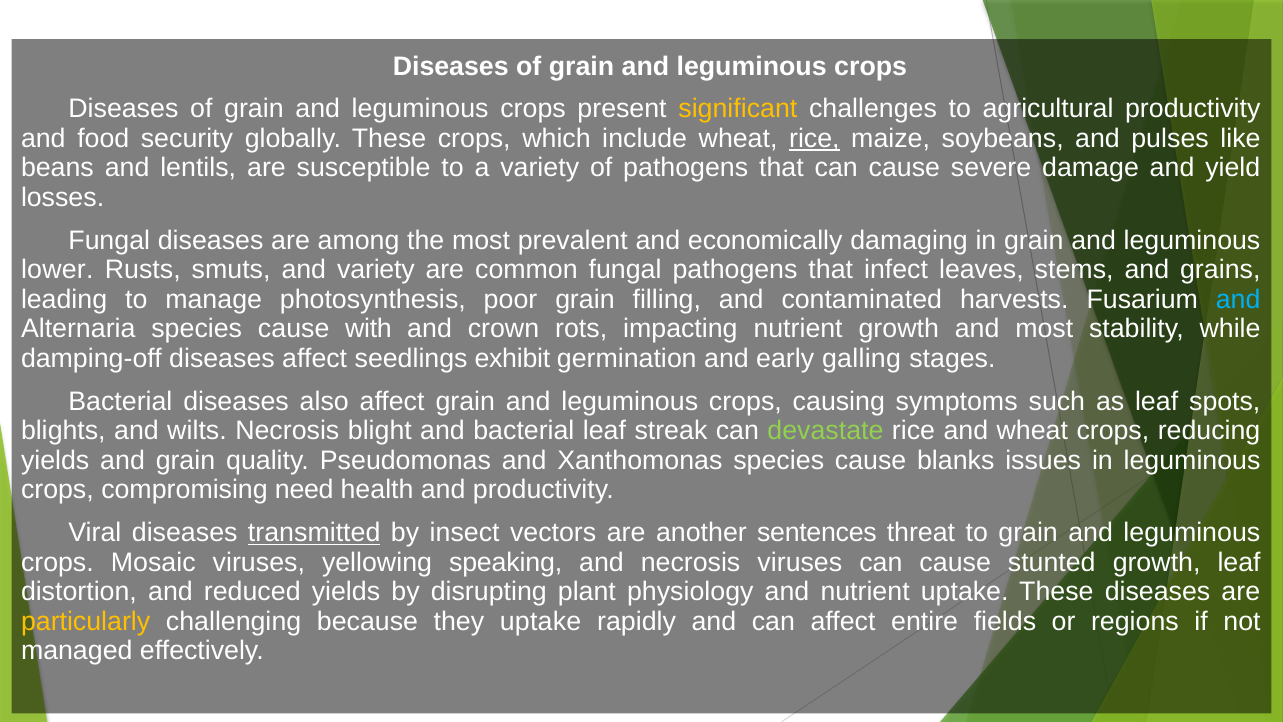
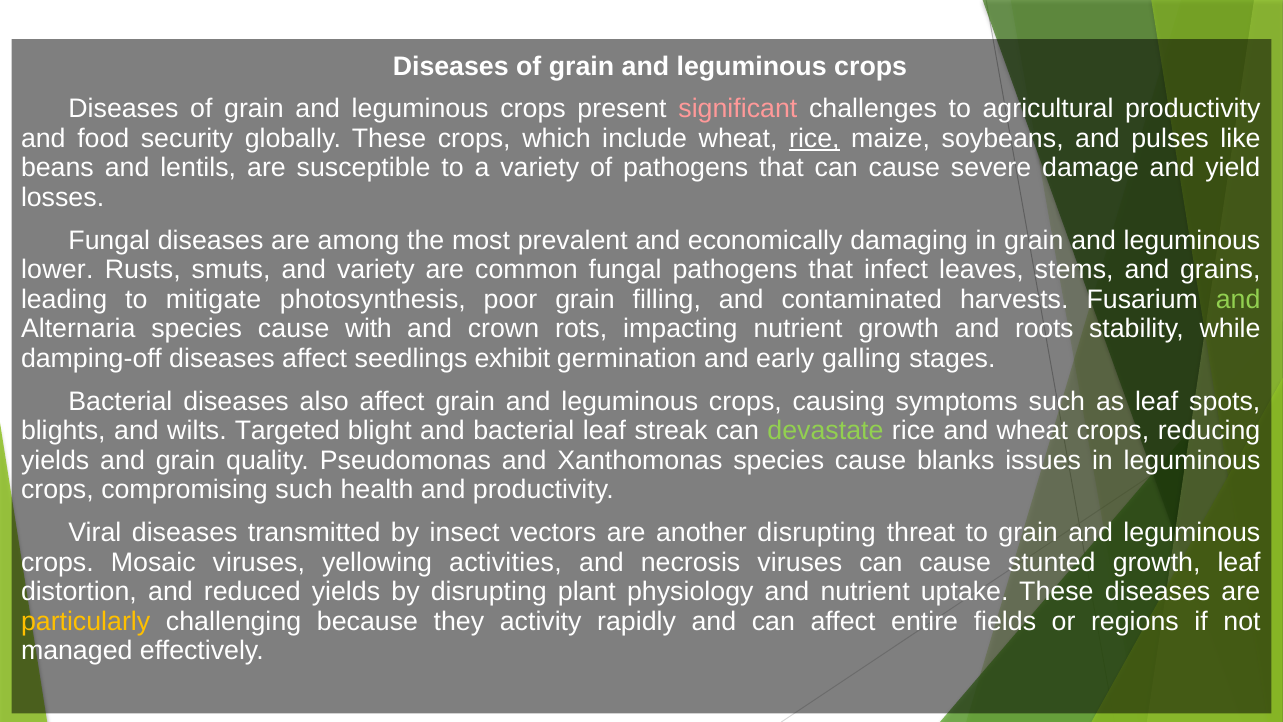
significant colour: yellow -> pink
manage: manage -> mitigate
and at (1238, 299) colour: light blue -> light green
and most: most -> roots
wilts Necrosis: Necrosis -> Targeted
compromising need: need -> such
transmitted underline: present -> none
another sentences: sentences -> disrupting
speaking: speaking -> activities
they uptake: uptake -> activity
